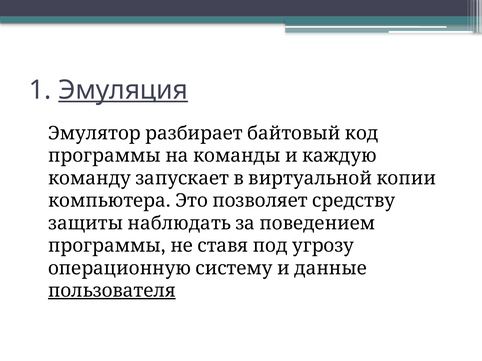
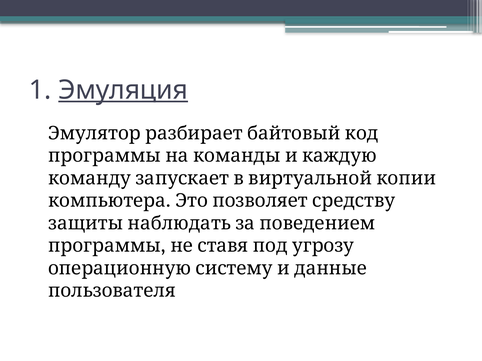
пользователя underline: present -> none
